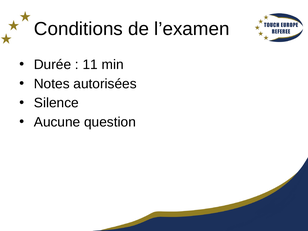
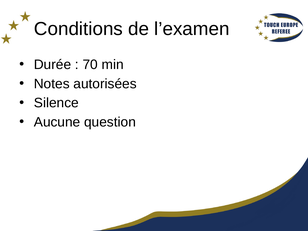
11: 11 -> 70
